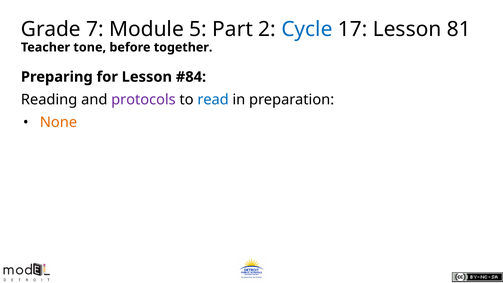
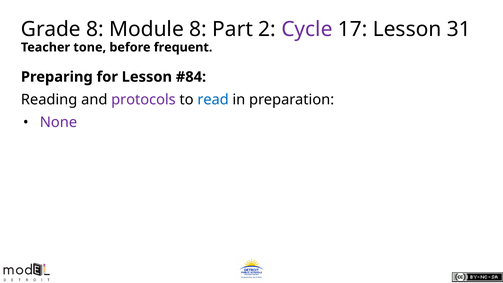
Grade 7: 7 -> 8
Module 5: 5 -> 8
Cycle colour: blue -> purple
81: 81 -> 31
together: together -> frequent
None colour: orange -> purple
